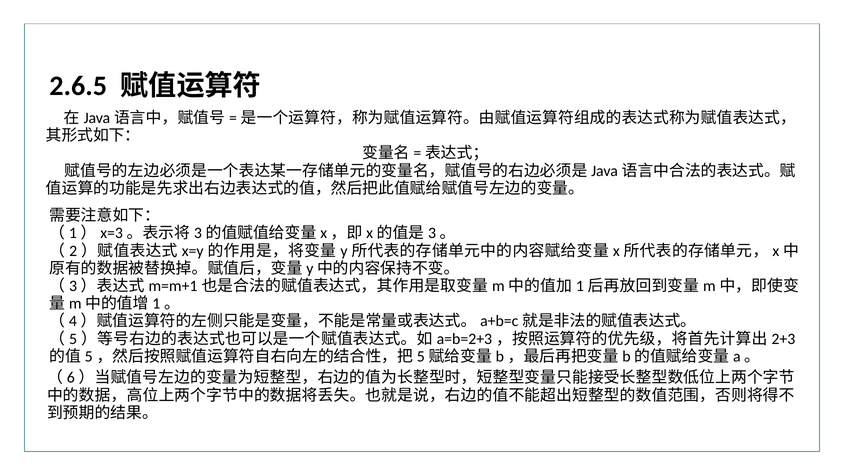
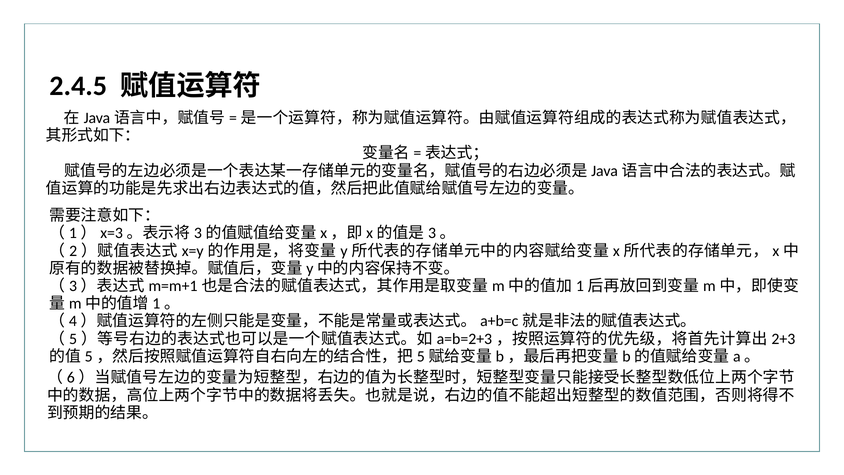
2.6.5: 2.6.5 -> 2.4.5
